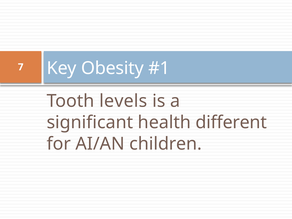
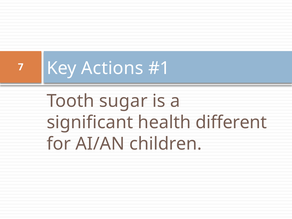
Obesity: Obesity -> Actions
levels: levels -> sugar
